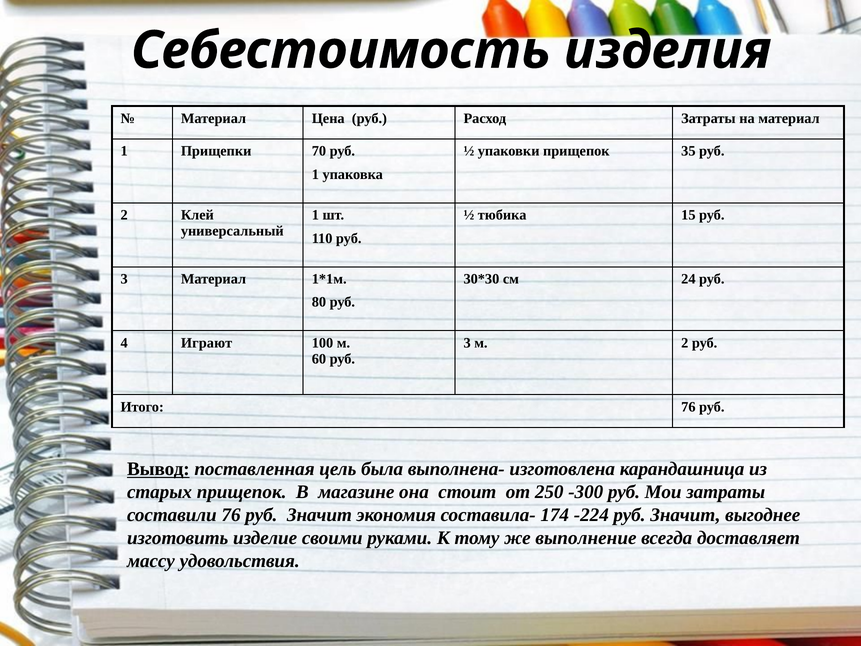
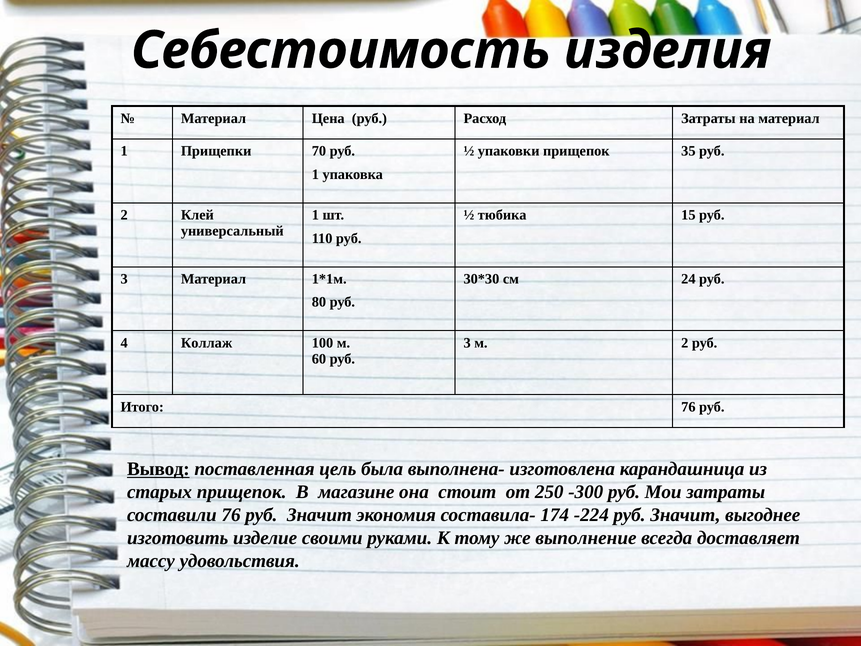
Играют: Играют -> Коллаж
